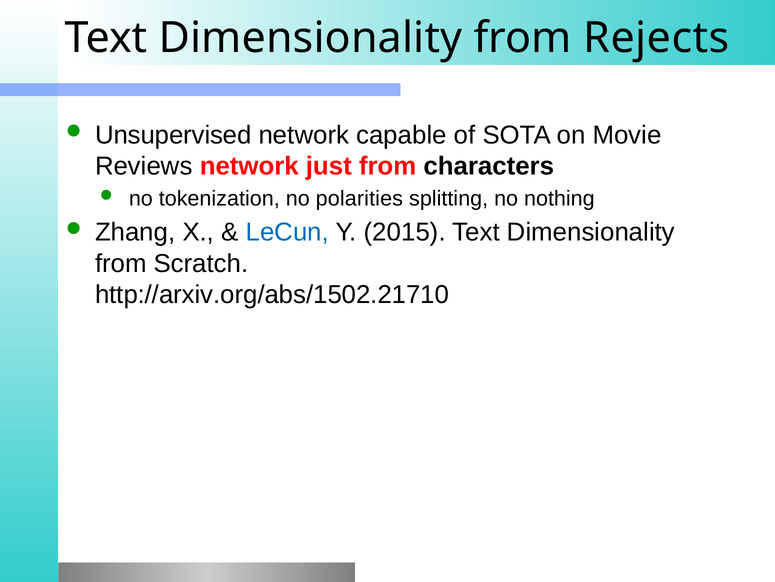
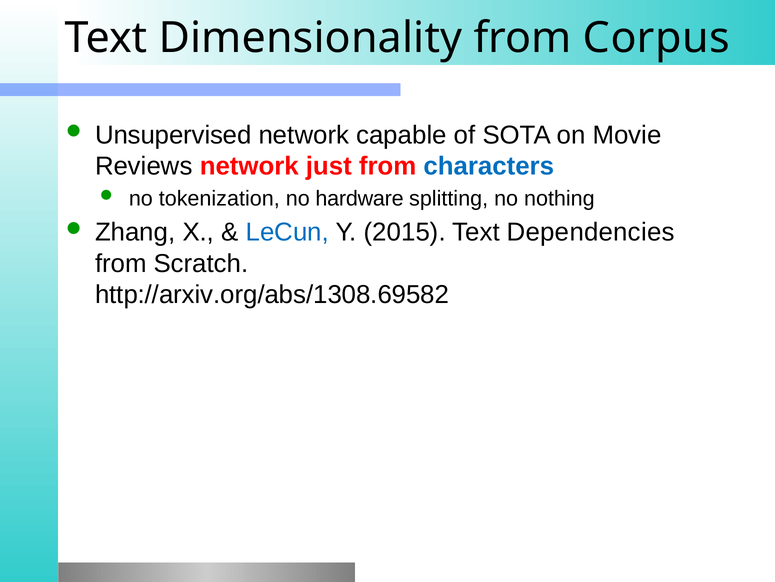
Rejects: Rejects -> Corpus
characters colour: black -> blue
polarities: polarities -> hardware
2015 Text Dimensionality: Dimensionality -> Dependencies
http://arxiv.org/abs/1502.21710: http://arxiv.org/abs/1502.21710 -> http://arxiv.org/abs/1308.69582
